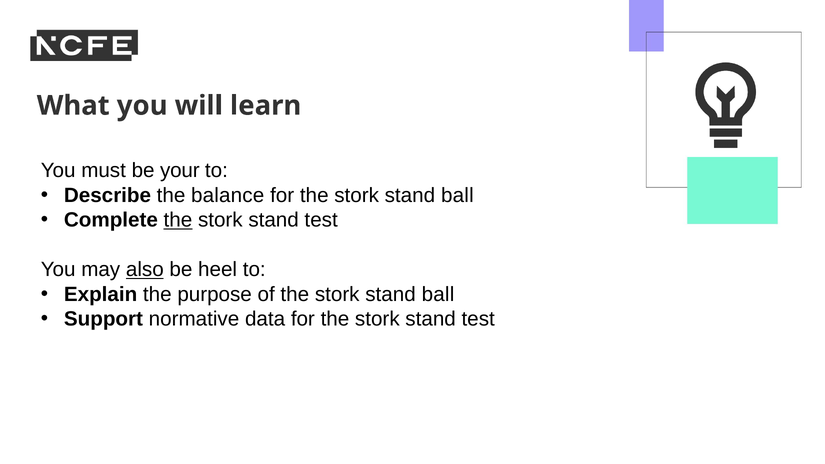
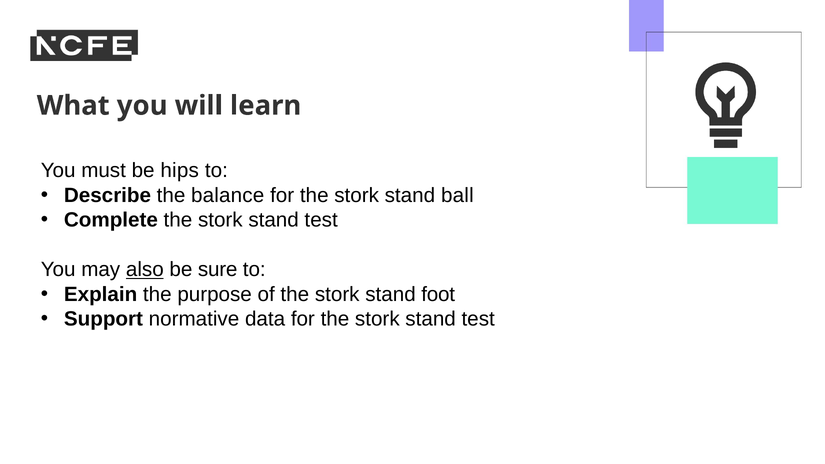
your: your -> hips
the at (178, 220) underline: present -> none
heel: heel -> sure
ball at (438, 294): ball -> foot
